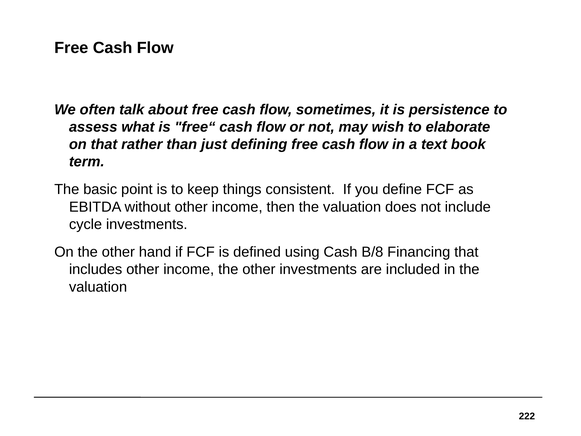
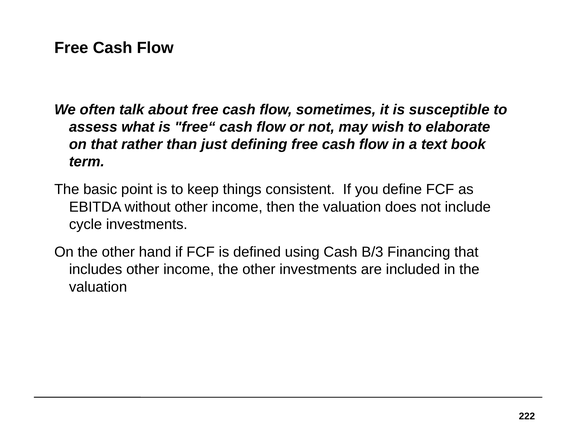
persistence: persistence -> susceptible
B/8: B/8 -> B/3
